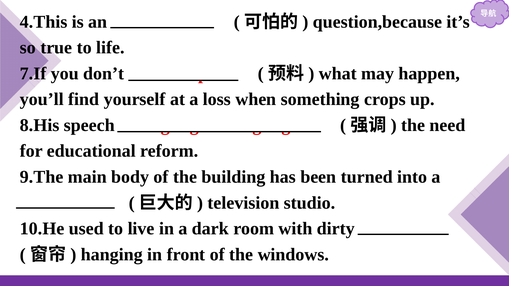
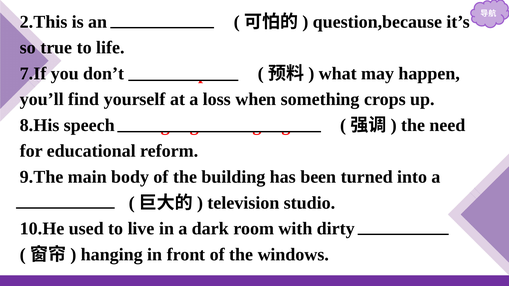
4.This: 4.This -> 2.This
